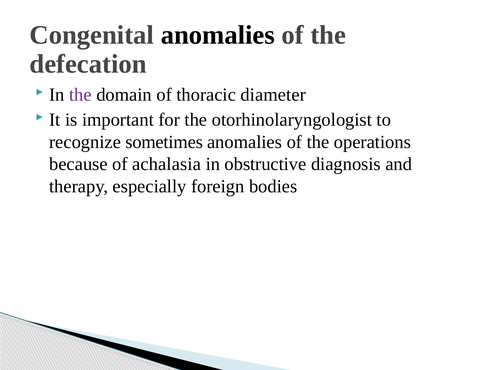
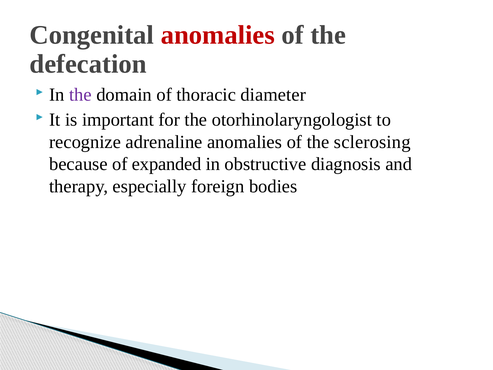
anomalies at (218, 35) colour: black -> red
sometimes: sometimes -> adrenaline
operations: operations -> sclerosing
achalasia: achalasia -> expanded
